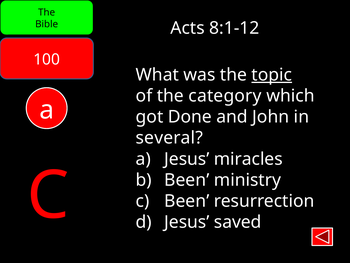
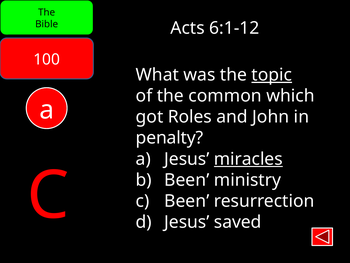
8:1-12: 8:1-12 -> 6:1-12
category: category -> common
Done: Done -> Roles
several: several -> penalty
miracles underline: none -> present
